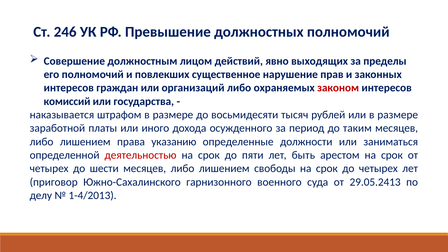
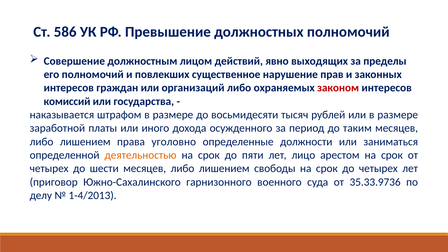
246: 246 -> 586
указанию: указанию -> уголовно
деятельностью colour: red -> orange
быть: быть -> лицо
29.05.2413: 29.05.2413 -> 35.33.9736
